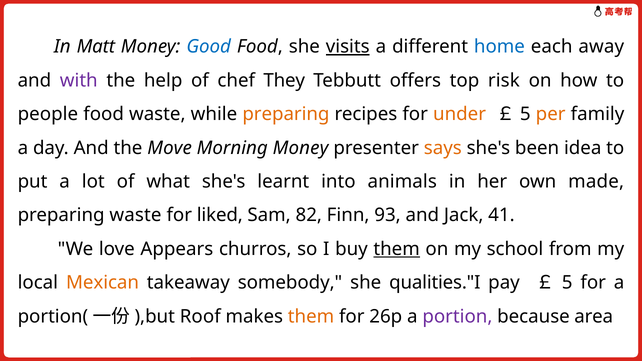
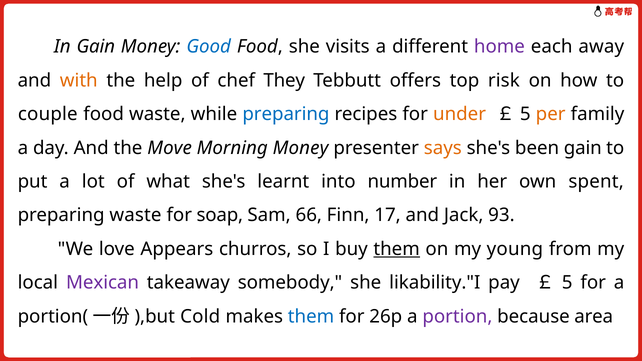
In Matt: Matt -> Gain
visits underline: present -> none
home colour: blue -> purple
with colour: purple -> orange
people: people -> couple
preparing at (286, 114) colour: orange -> blue
been idea: idea -> gain
animals: animals -> number
made: made -> spent
liked: liked -> soap
82: 82 -> 66
93: 93 -> 17
41: 41 -> 93
school: school -> young
Mexican colour: orange -> purple
qualities."I: qualities."I -> likability."I
Roof: Roof -> Cold
them at (311, 317) colour: orange -> blue
